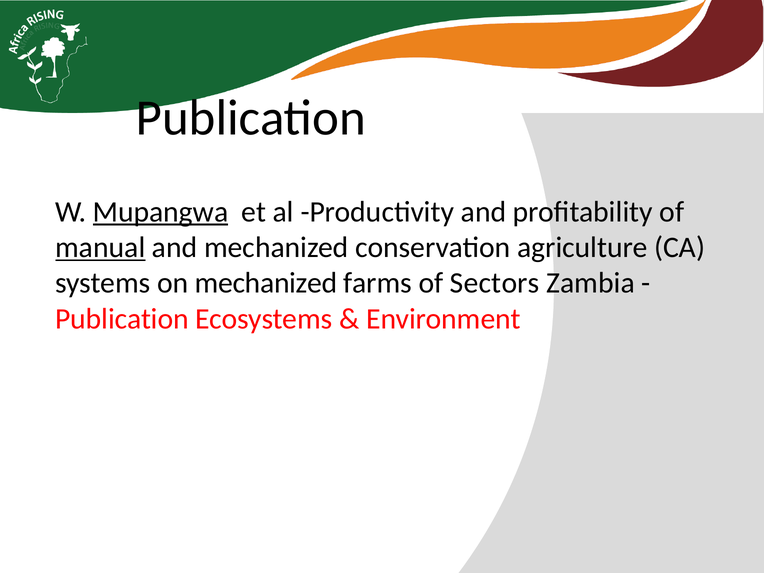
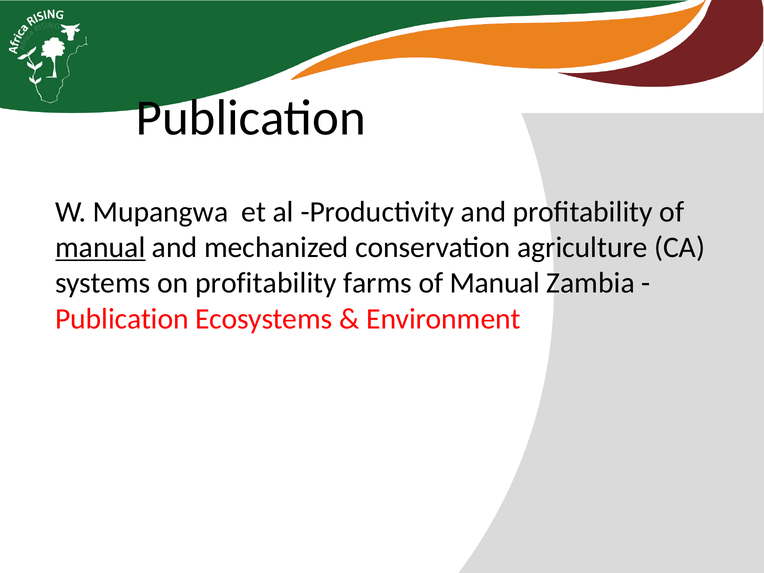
Mupangwa underline: present -> none
on mechanized: mechanized -> profitability
farms of Sectors: Sectors -> Manual
